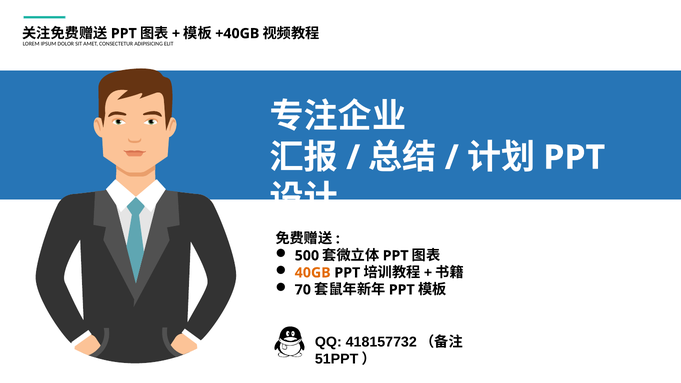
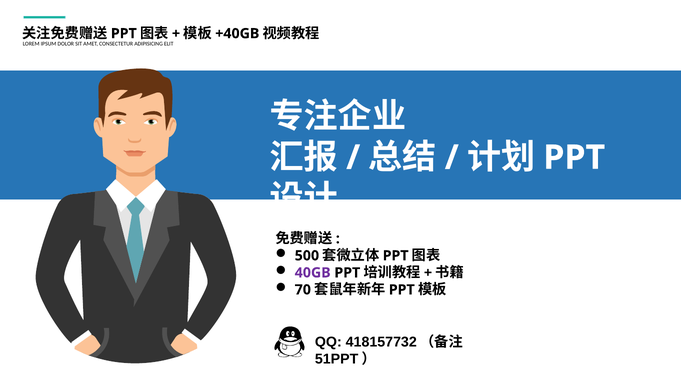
40GB colour: orange -> purple
